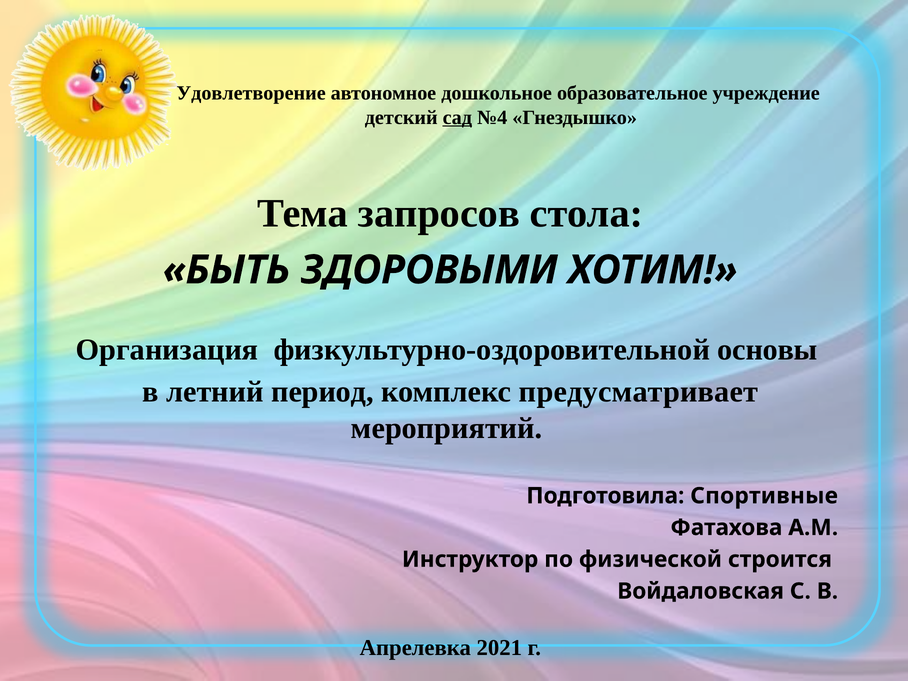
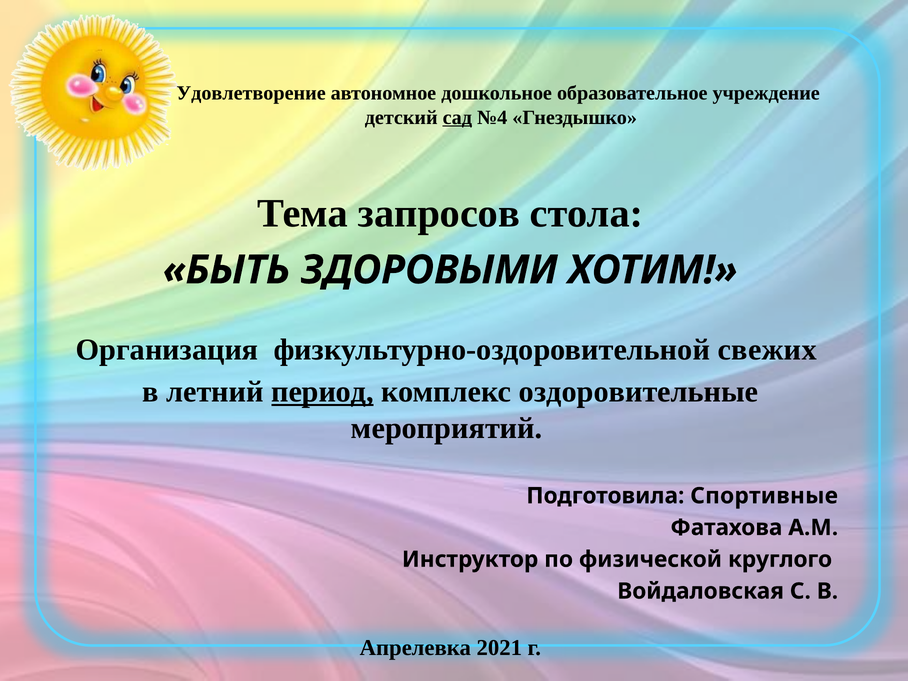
основы: основы -> свежих
период underline: none -> present
предусматривает: предусматривает -> оздоровительные
строится: строится -> круглого
